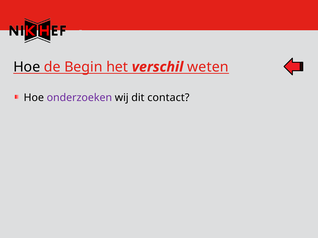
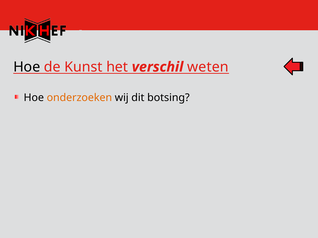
Begin: Begin -> Kunst
onderzoeken colour: purple -> orange
contact: contact -> botsing
